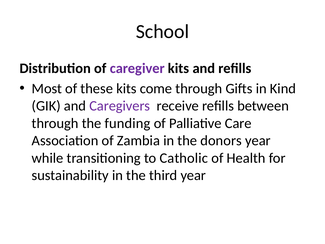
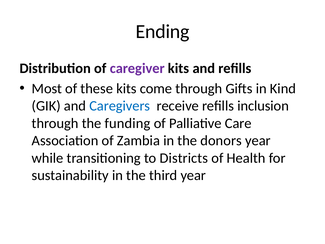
School: School -> Ending
Caregivers colour: purple -> blue
between: between -> inclusion
Catholic: Catholic -> Districts
